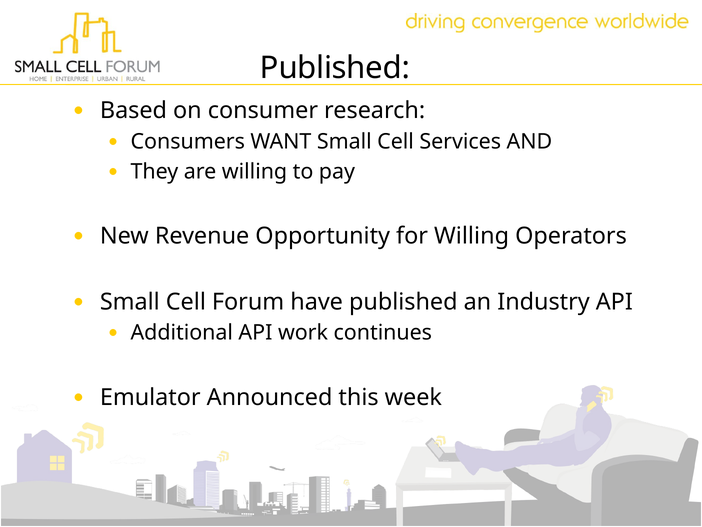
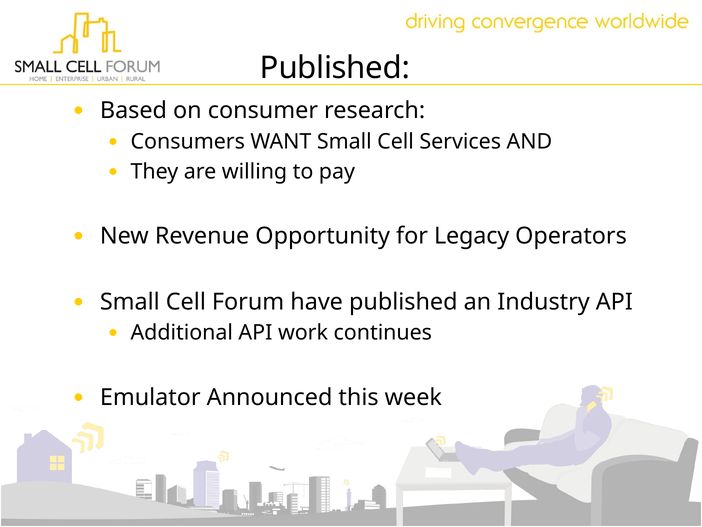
for Willing: Willing -> Legacy
